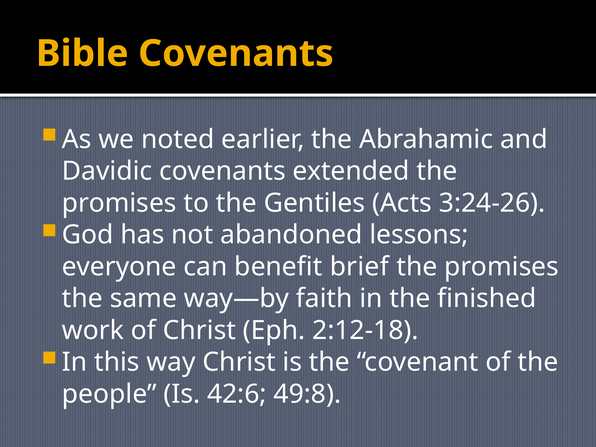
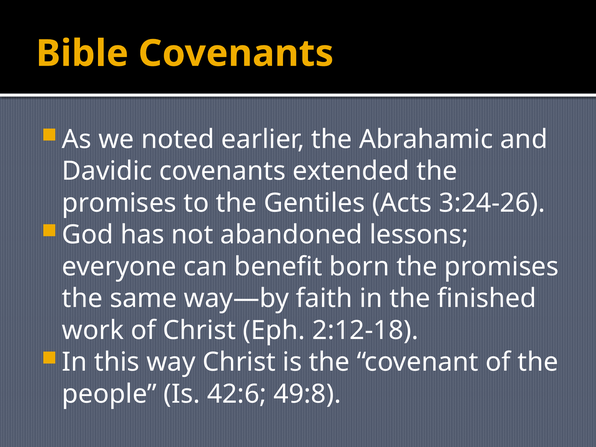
brief: brief -> born
